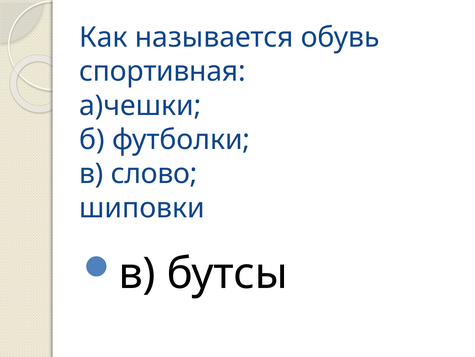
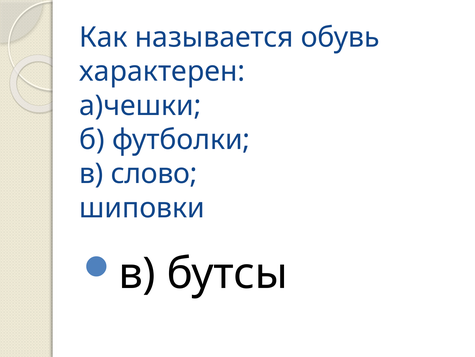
спортивная: спортивная -> характерен
